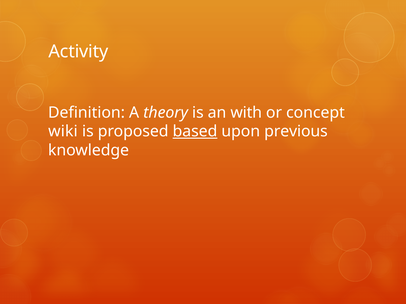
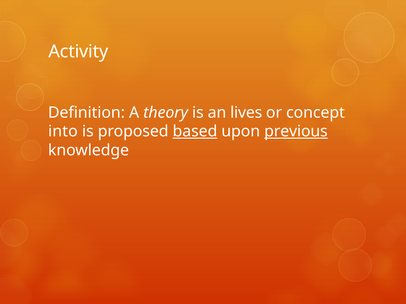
with: with -> lives
wiki: wiki -> into
previous underline: none -> present
